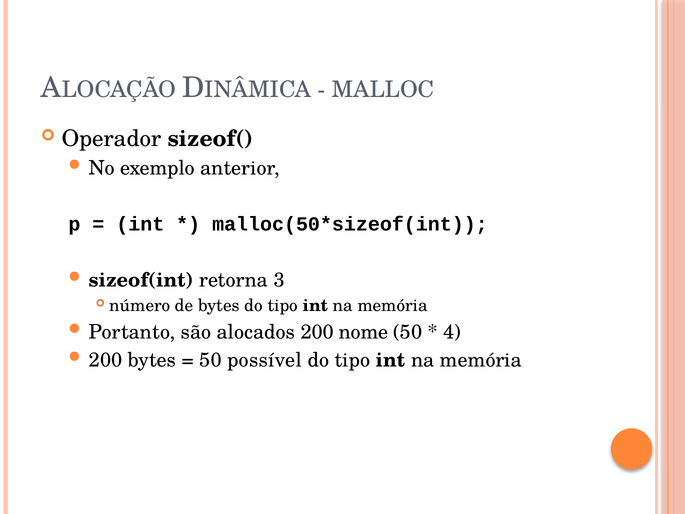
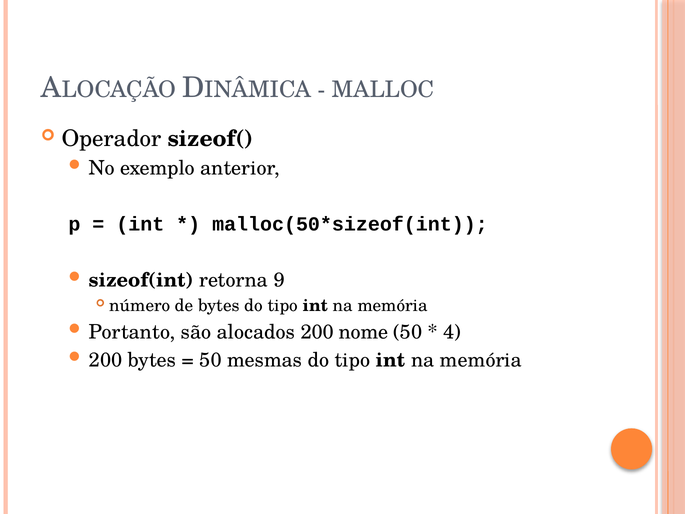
3: 3 -> 9
possível: possível -> mesmas
